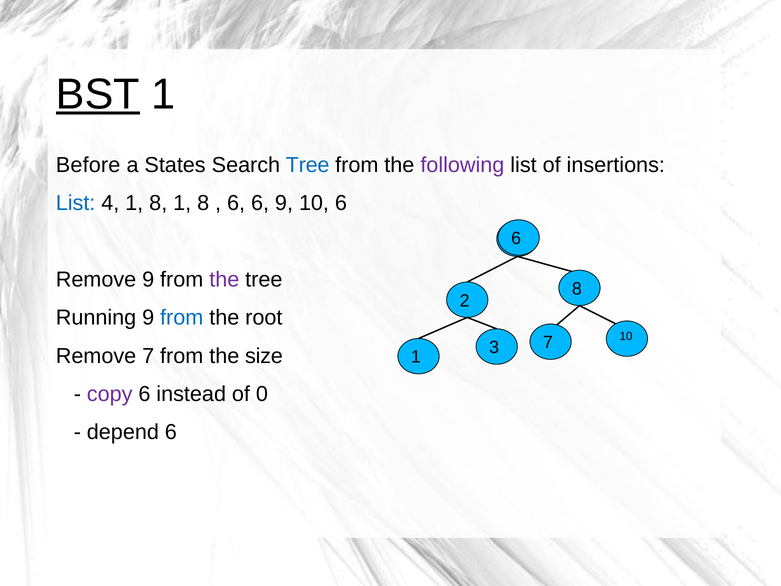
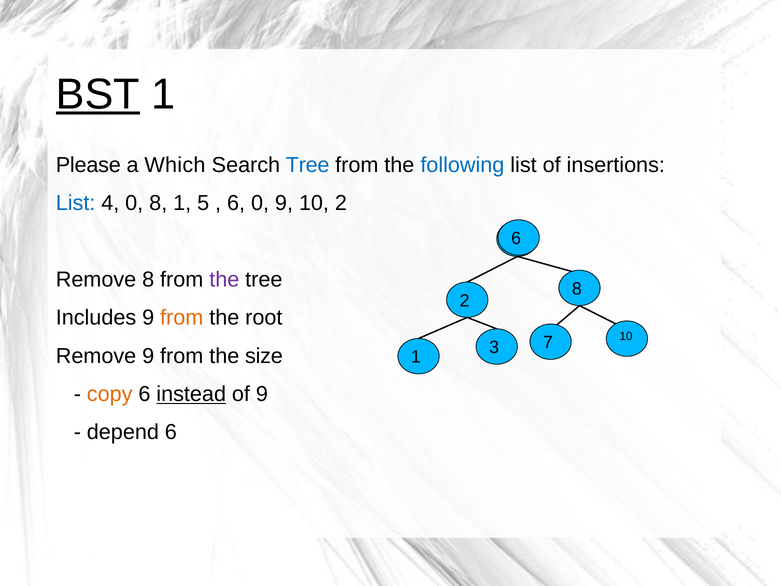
Before: Before -> Please
States: States -> Which
following colour: purple -> blue
4 1: 1 -> 0
8 1 8: 8 -> 5
6 6: 6 -> 0
10 6: 6 -> 2
Remove 9: 9 -> 8
Running: Running -> Includes
from at (182, 318) colour: blue -> orange
Remove 7: 7 -> 9
copy colour: purple -> orange
instead underline: none -> present
of 0: 0 -> 9
